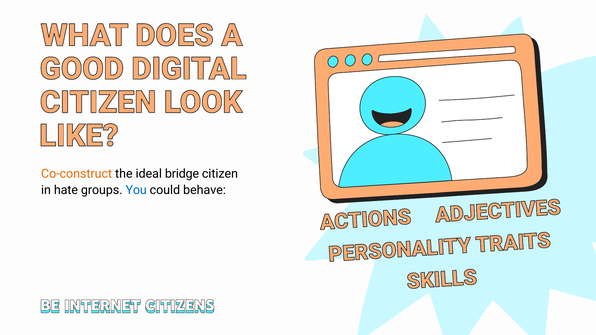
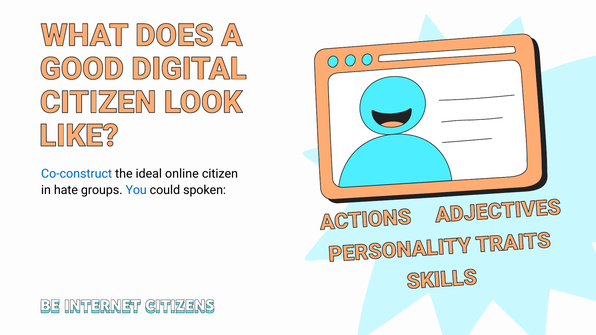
Co-construct colour: orange -> blue
bridge: bridge -> online
behave: behave -> spoken
